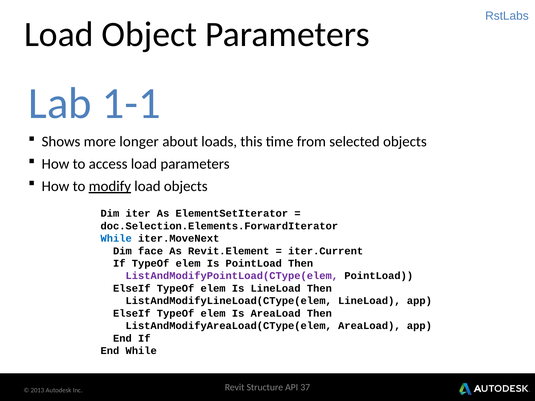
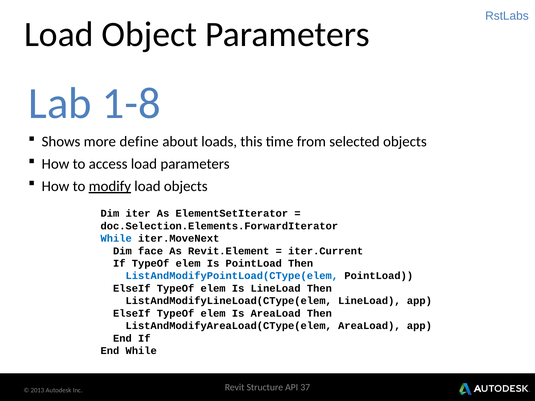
1-1: 1-1 -> 1-8
longer: longer -> define
ListAndModifyPointLoad(CType(elem colour: purple -> blue
